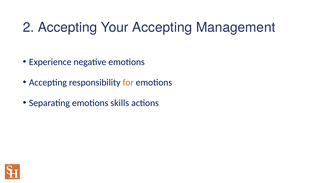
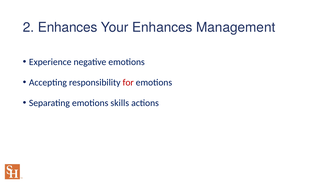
2 Accepting: Accepting -> Enhances
Your Accepting: Accepting -> Enhances
for colour: orange -> red
